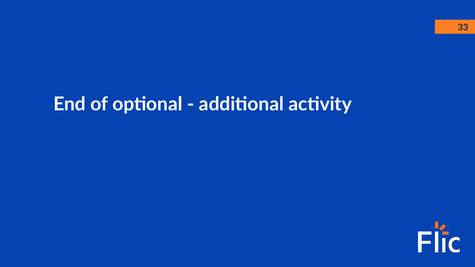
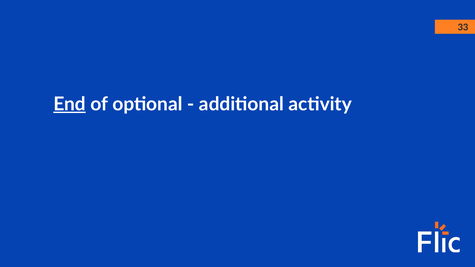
End underline: none -> present
